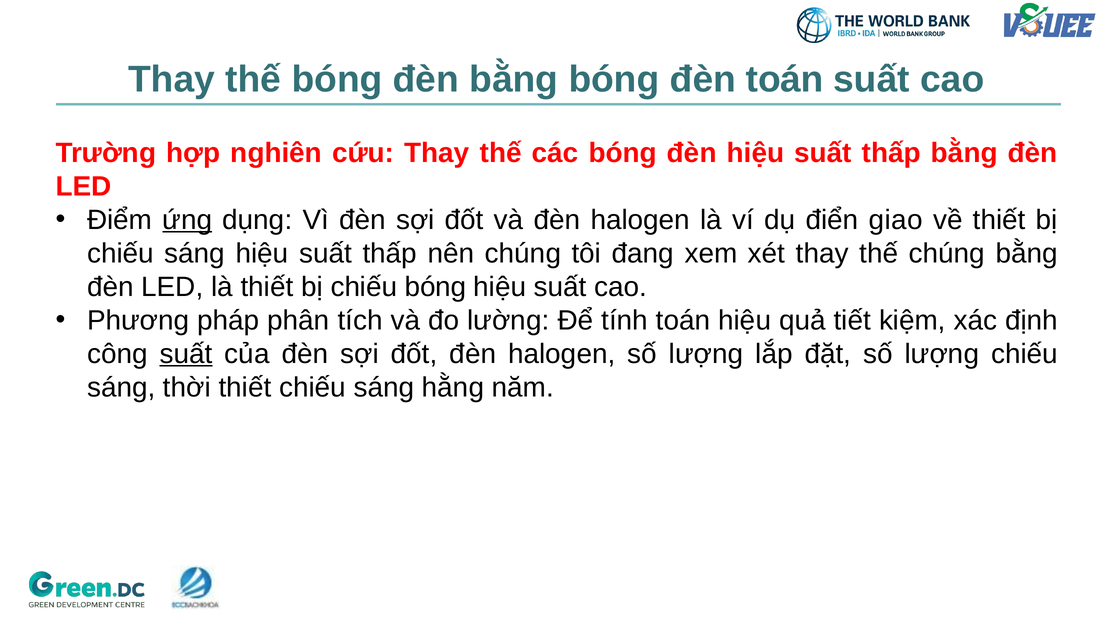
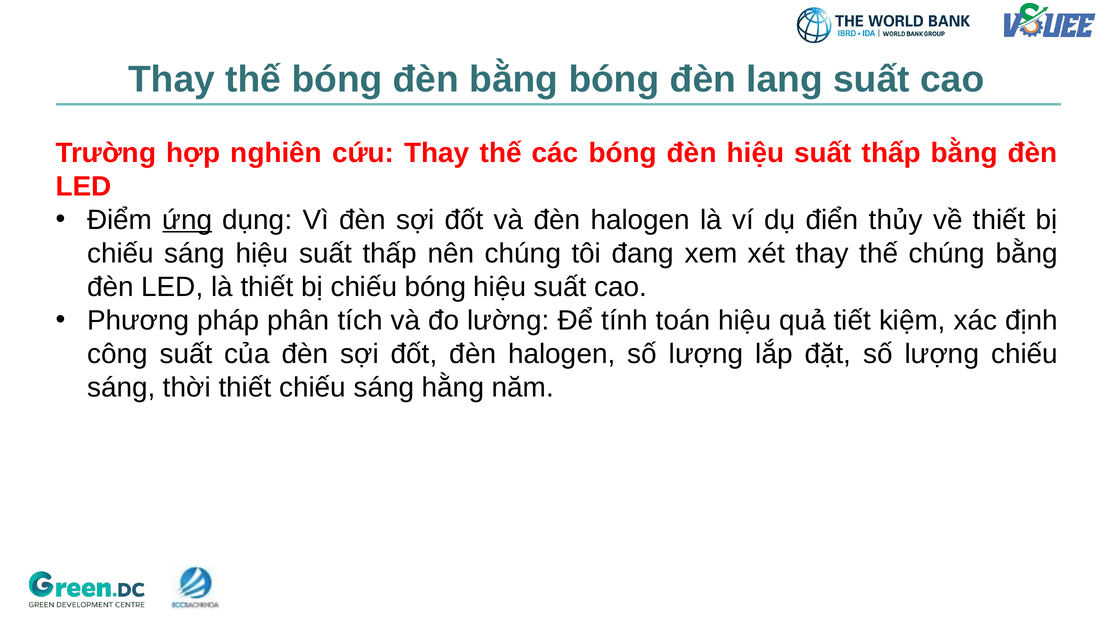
đèn toán: toán -> lang
giao: giao -> thủy
suất at (186, 354) underline: present -> none
